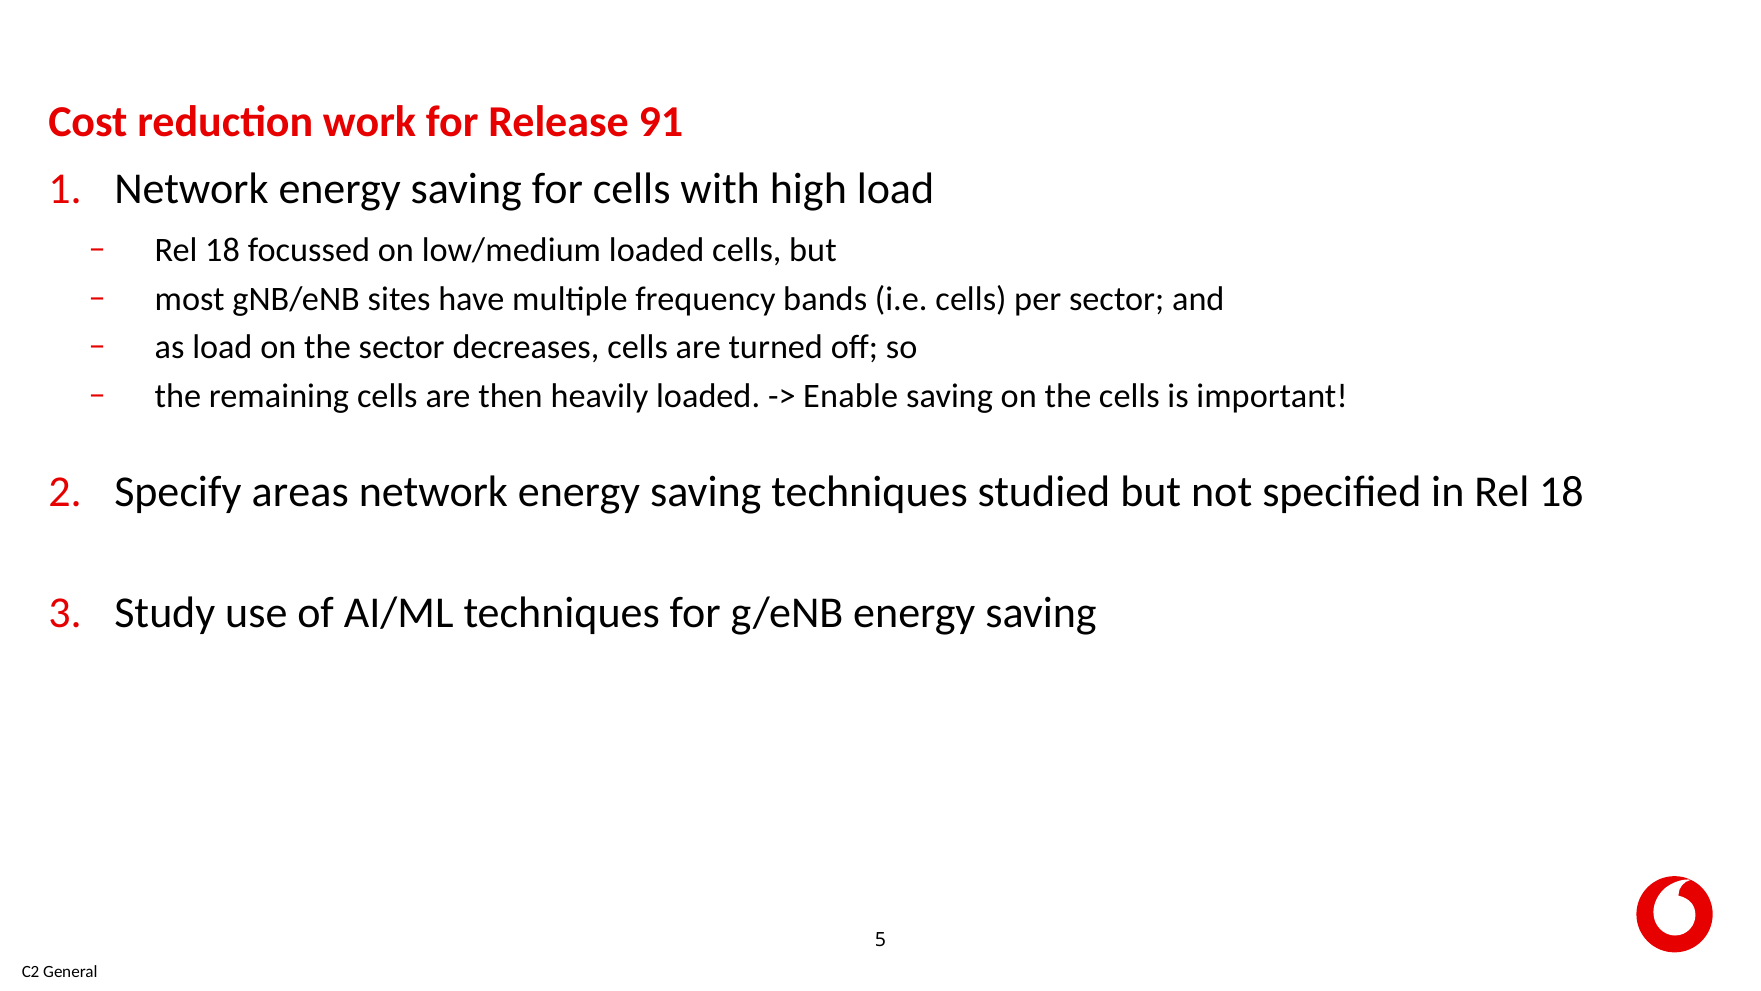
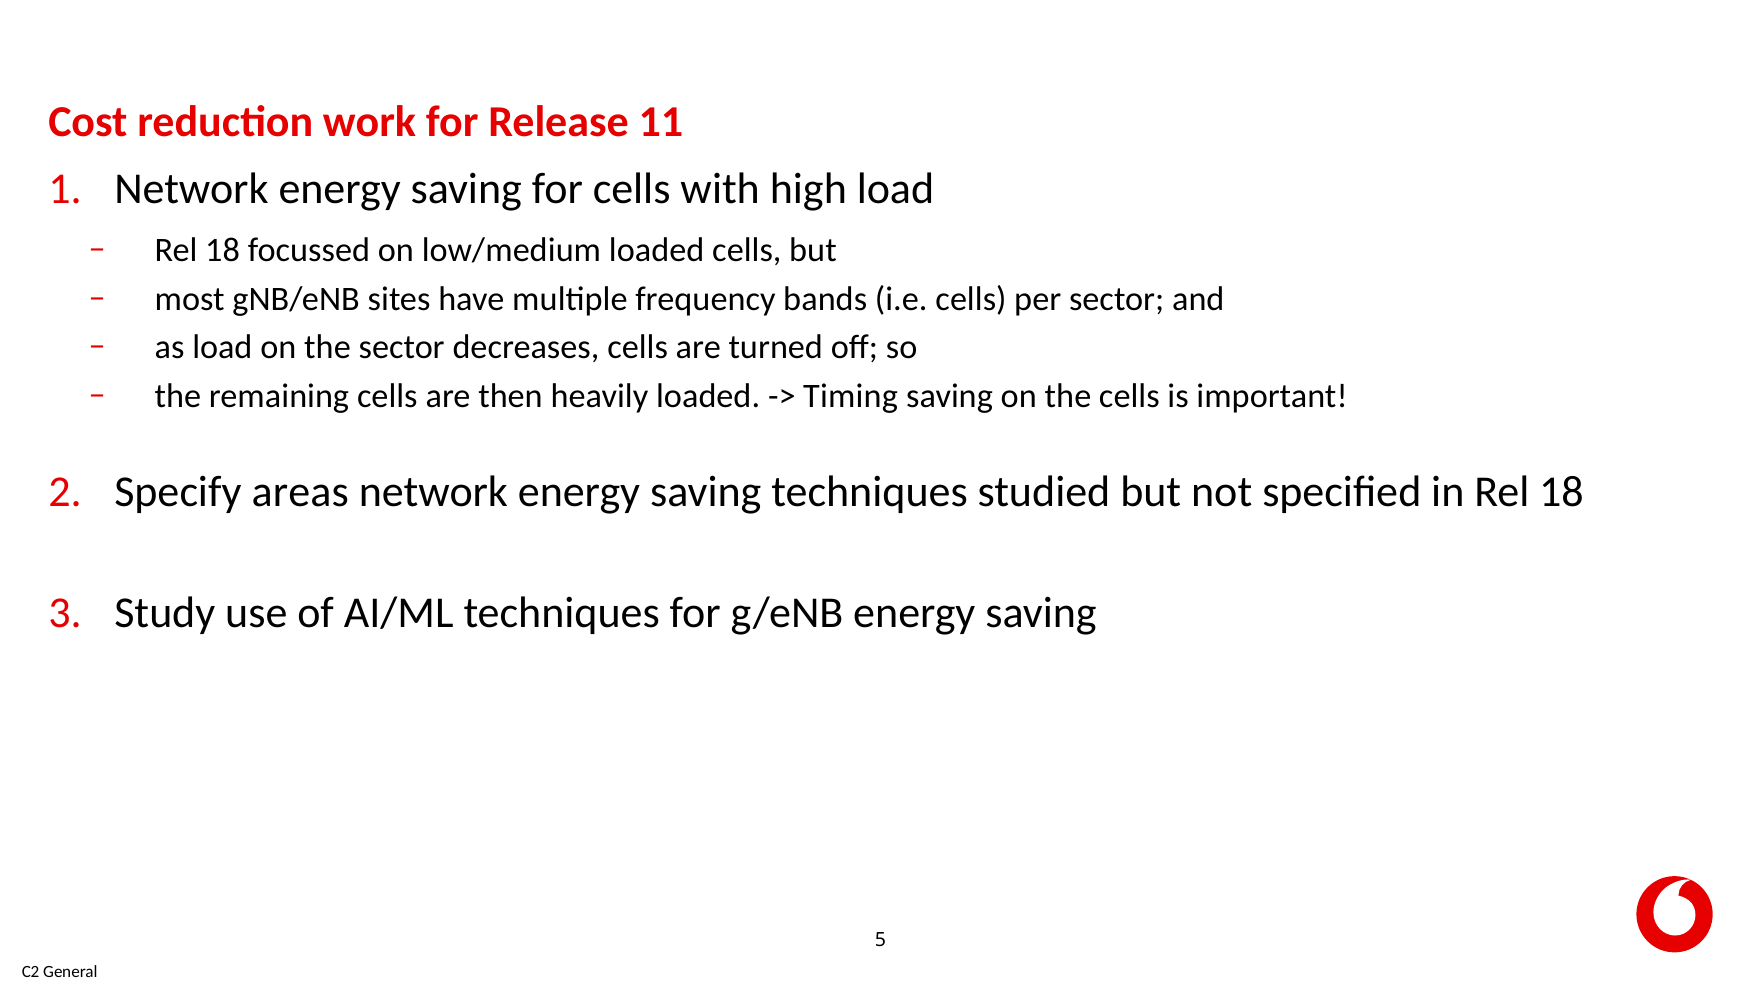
91: 91 -> 11
Enable: Enable -> Timing
